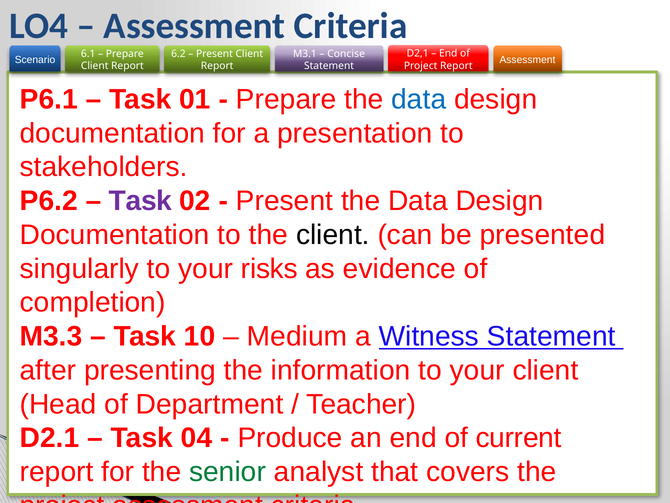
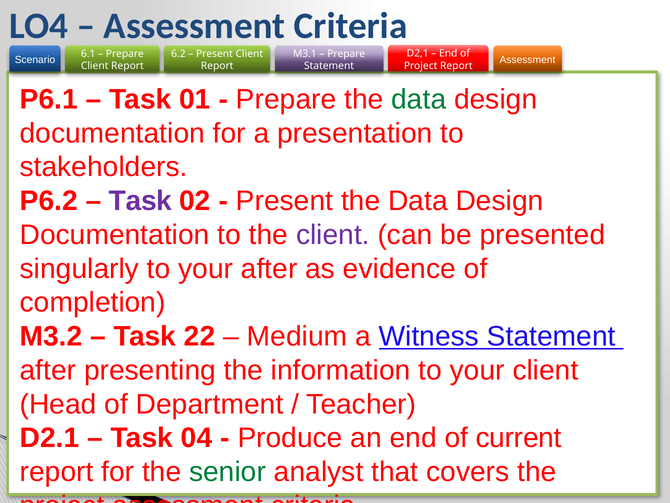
Concise at (346, 54): Concise -> Prepare
data at (419, 99) colour: blue -> green
client at (333, 235) colour: black -> purple
your risks: risks -> after
M3.3: M3.3 -> M3.2
10: 10 -> 22
